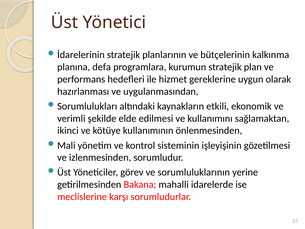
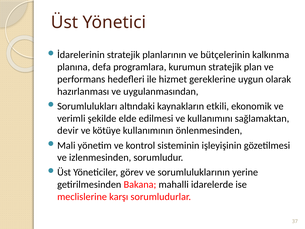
ikinci: ikinci -> devir
